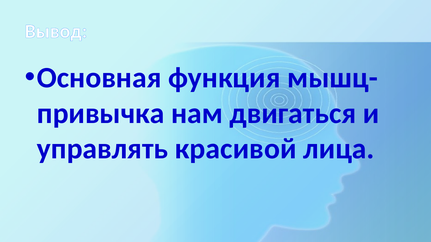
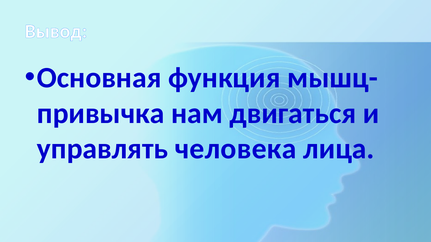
красивой: красивой -> человека
